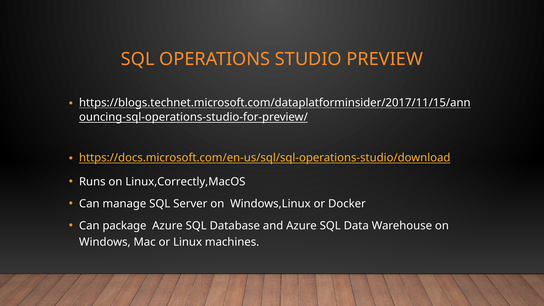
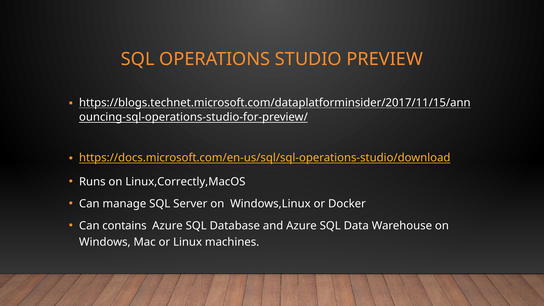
package: package -> contains
